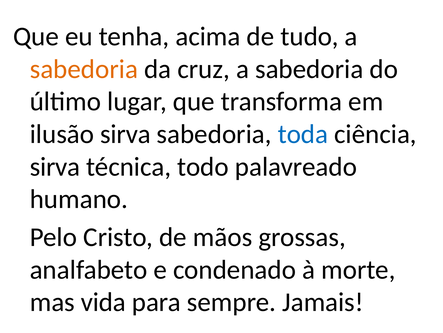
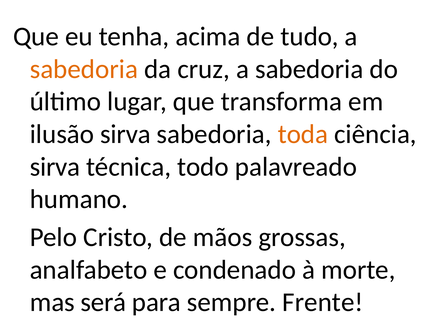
toda colour: blue -> orange
vida: vida -> será
Jamais: Jamais -> Frente
